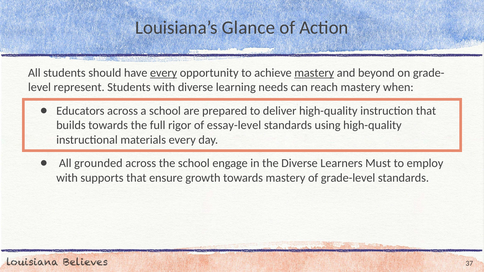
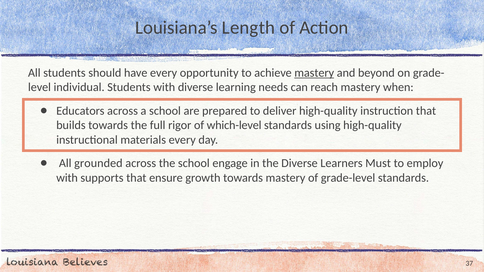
Glance: Glance -> Length
every at (164, 73) underline: present -> none
represent: represent -> individual
essay-level: essay-level -> which-level
